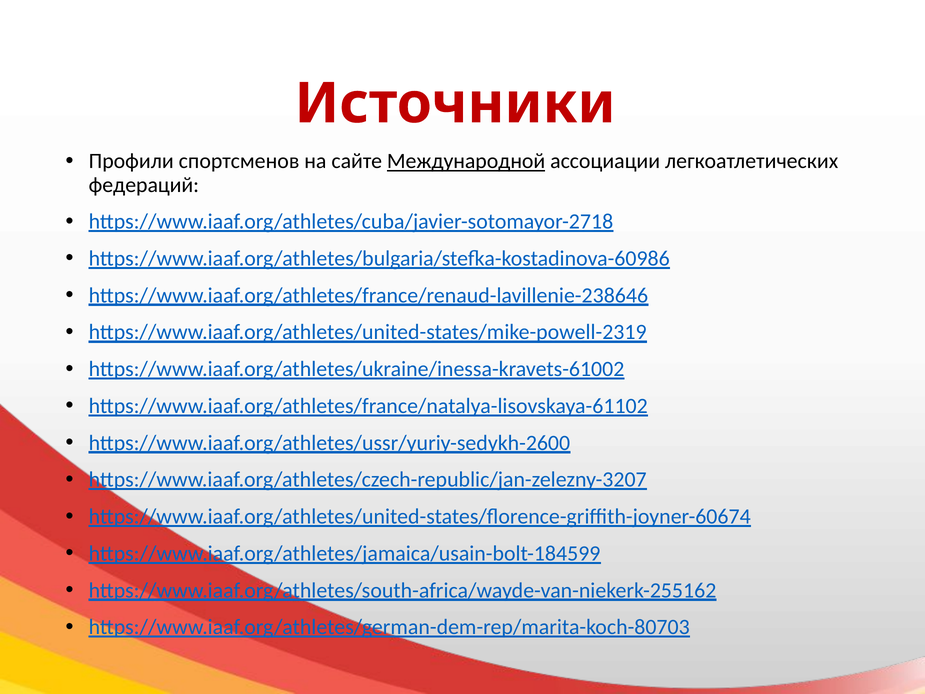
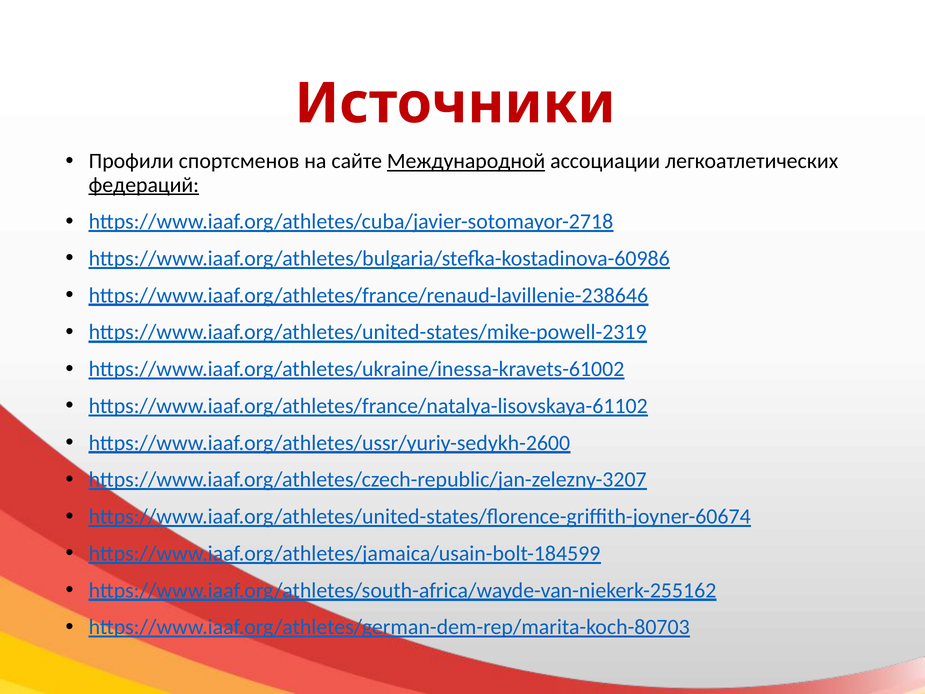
федераций underline: none -> present
